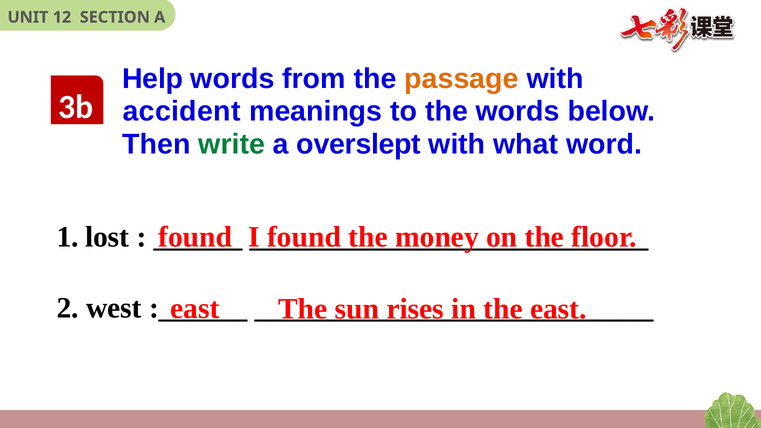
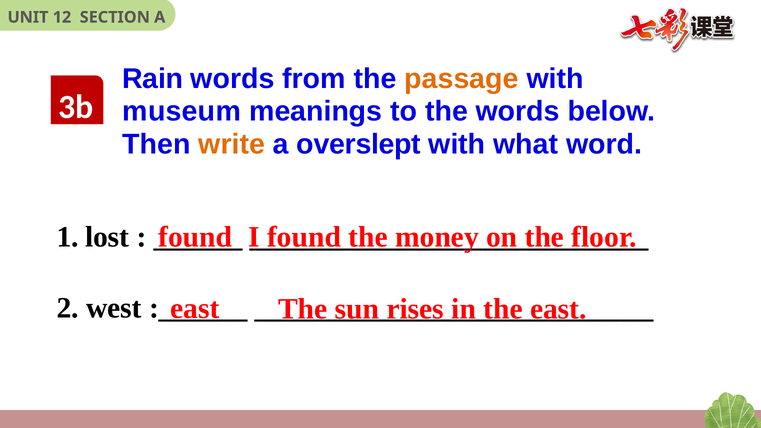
Help: Help -> Rain
accident: accident -> museum
write colour: green -> orange
